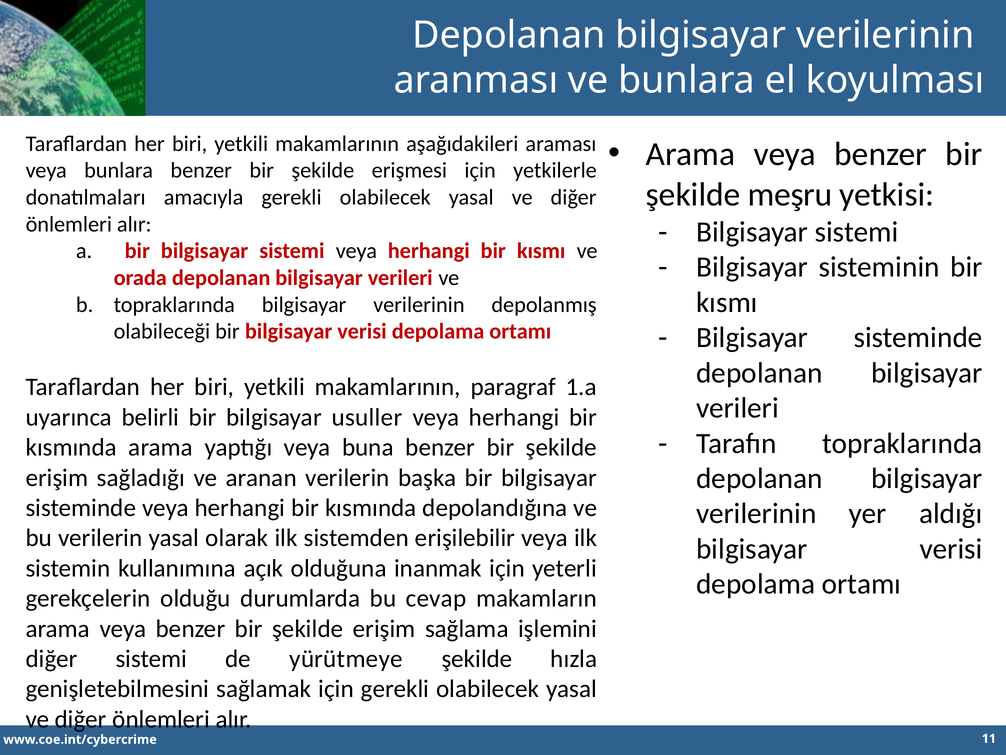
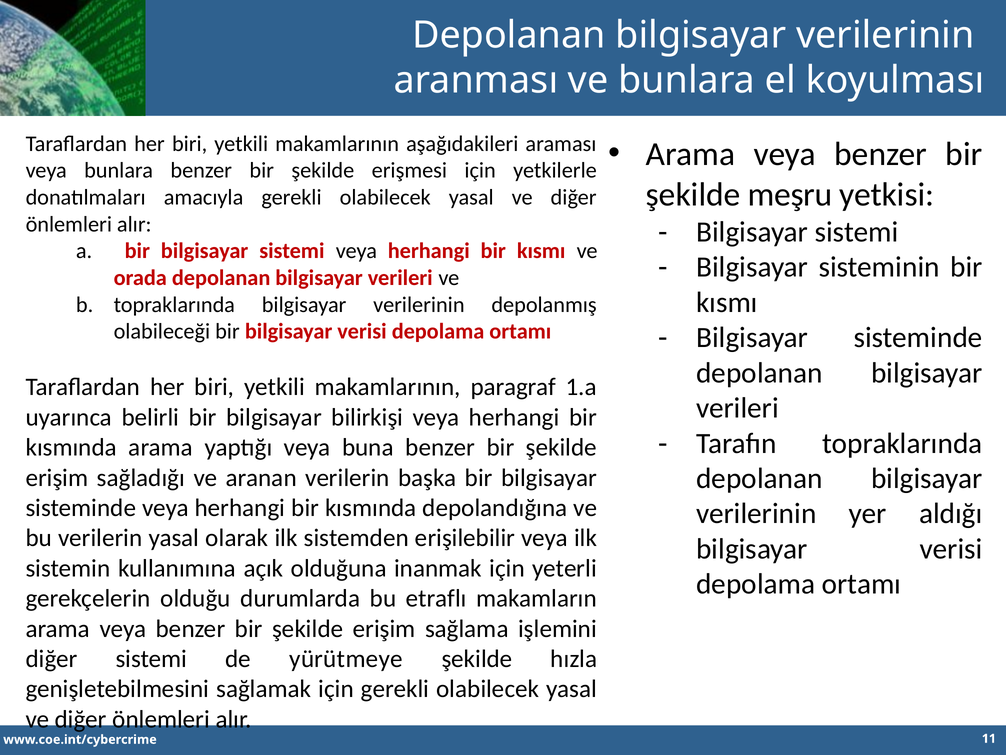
usuller: usuller -> bilirkişi
cevap: cevap -> etraflı
